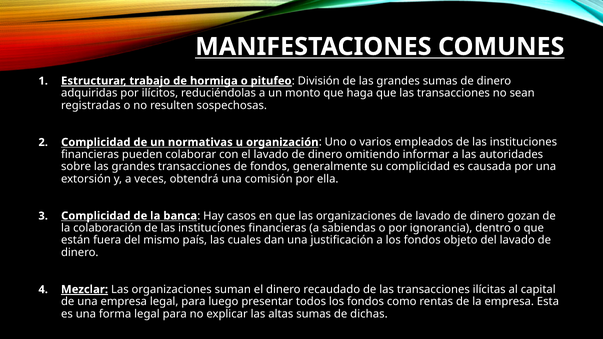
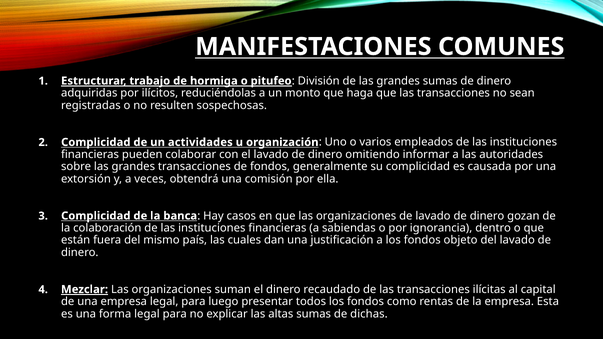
normativas: normativas -> actividades
